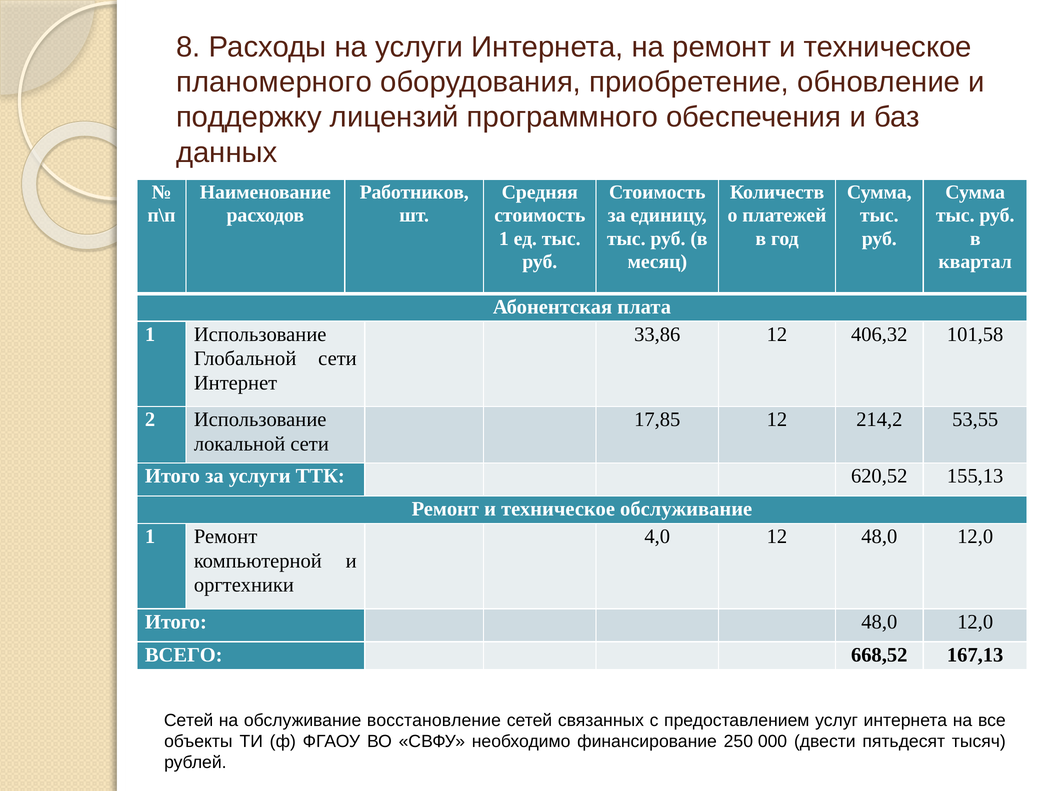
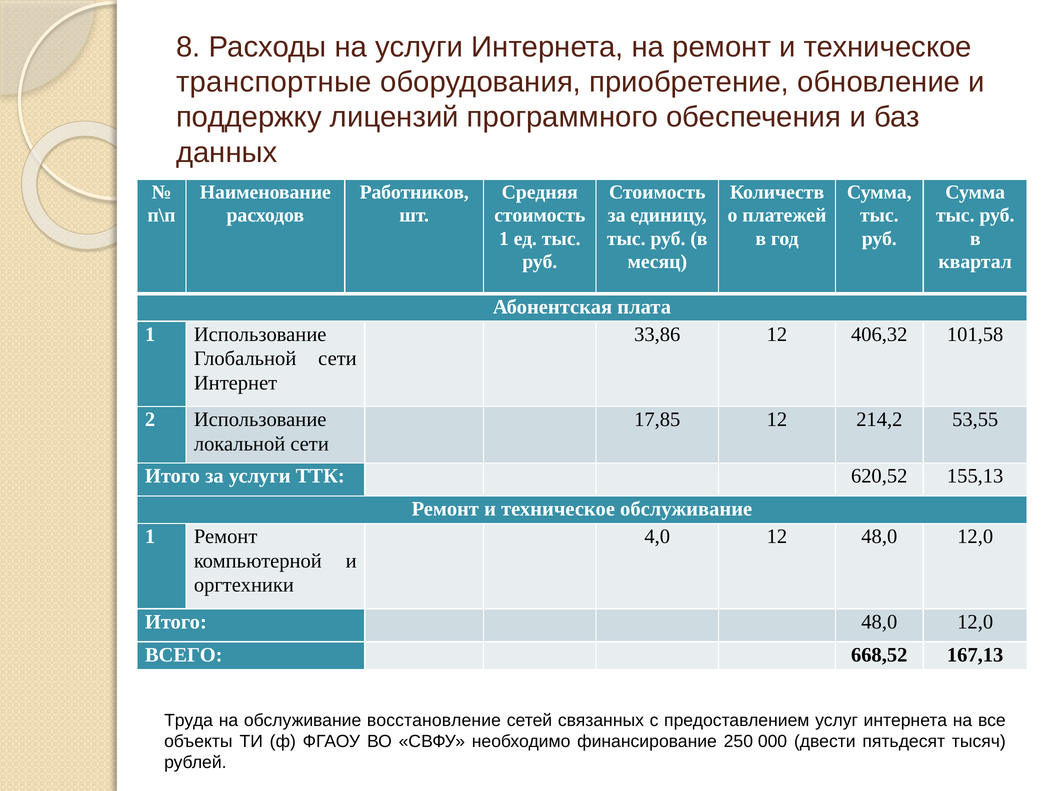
планомерного: планомерного -> транспортные
Сетей at (189, 721): Сетей -> Труда
